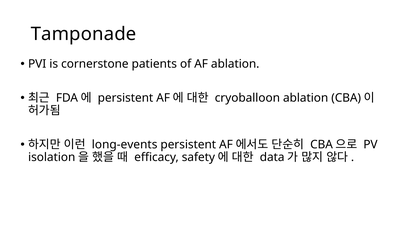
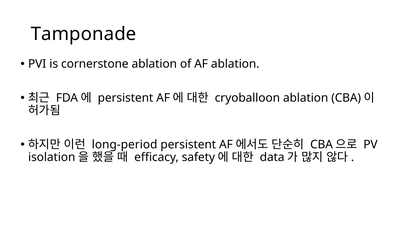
cornerstone patients: patients -> ablation
long-events: long-events -> long-period
